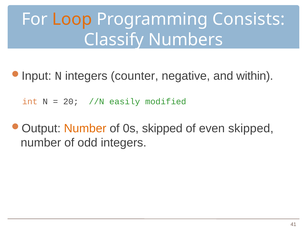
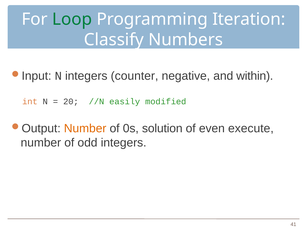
Loop colour: orange -> green
Consists: Consists -> Iteration
0s skipped: skipped -> solution
even skipped: skipped -> execute
